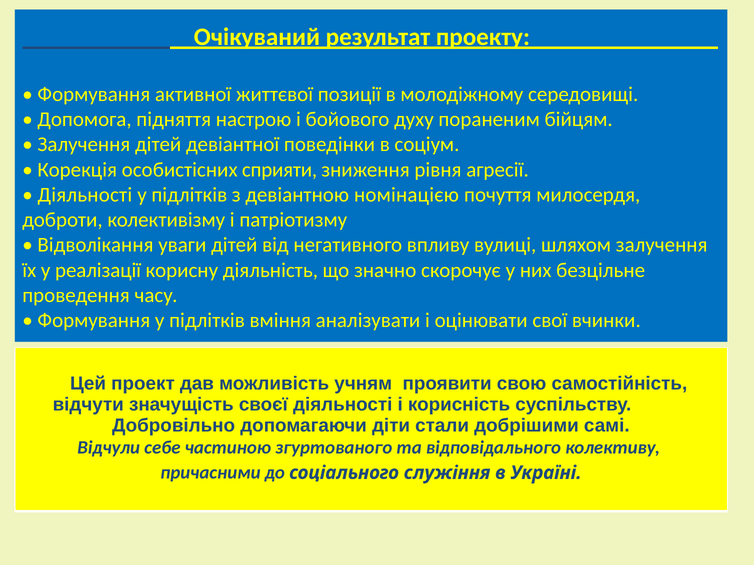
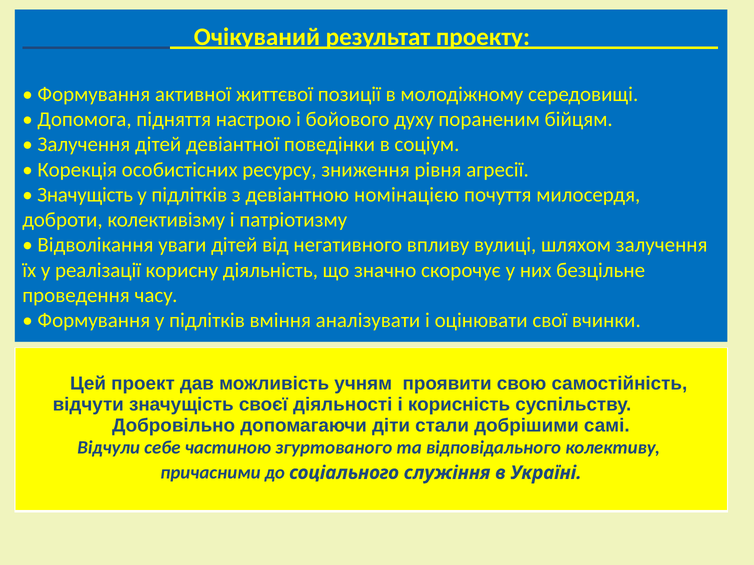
сприяти: сприяти -> ресурсу
Діяльності at (85, 195): Діяльності -> Значущість
